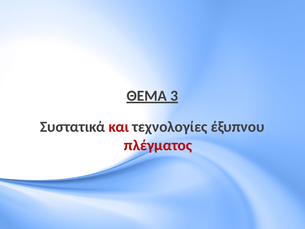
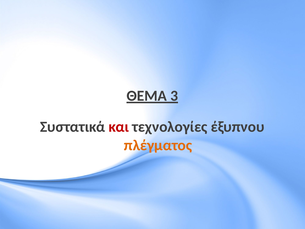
πλέγματος colour: red -> orange
